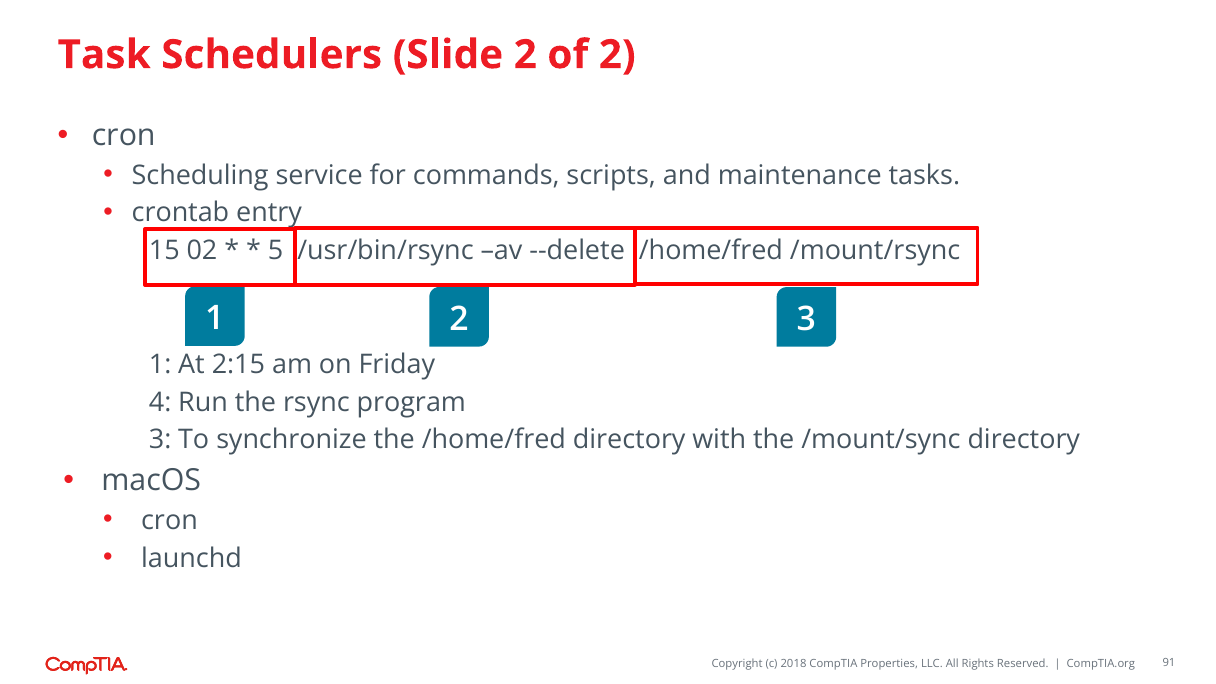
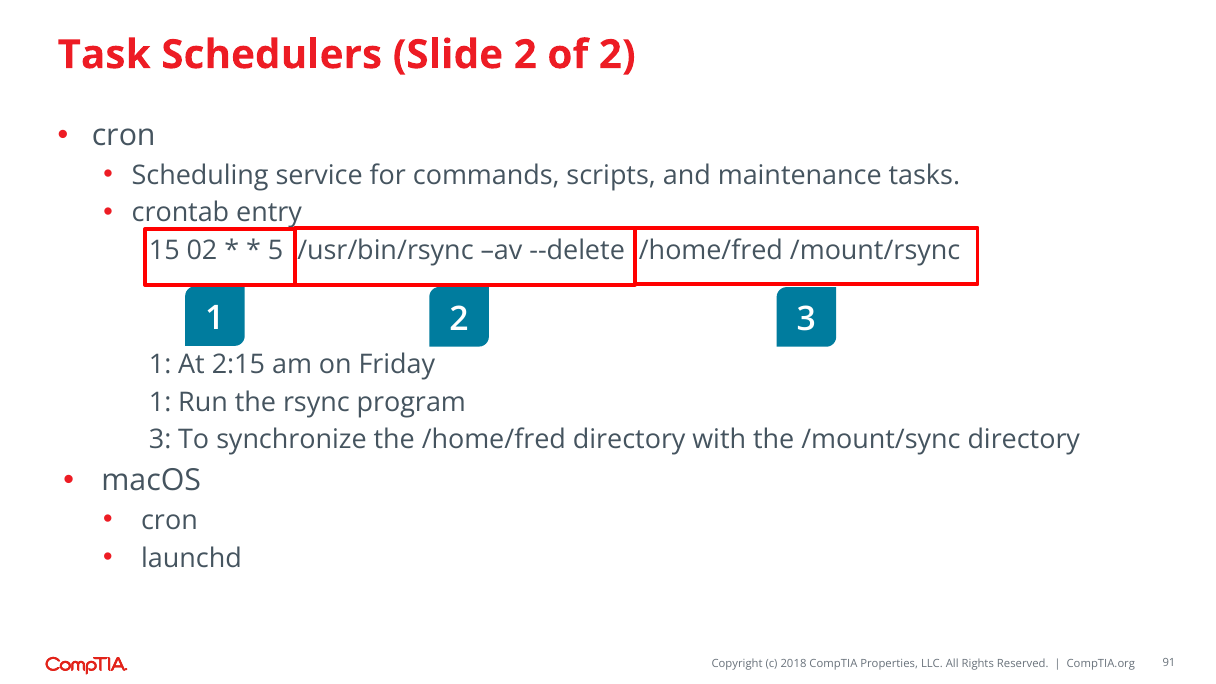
4 at (160, 402): 4 -> 1
